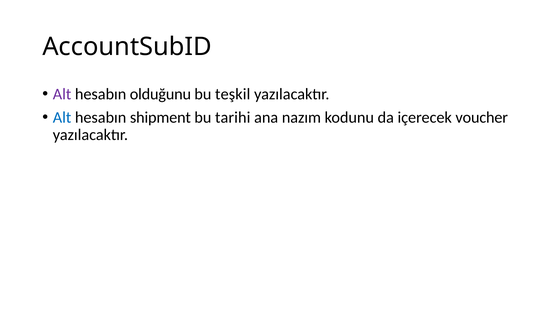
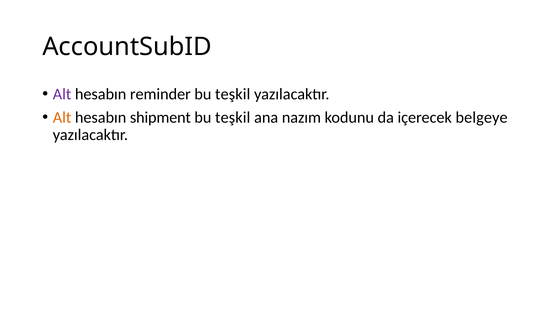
olduğunu: olduğunu -> reminder
Alt at (62, 117) colour: blue -> orange
tarihi at (233, 117): tarihi -> teşkil
voucher: voucher -> belgeye
